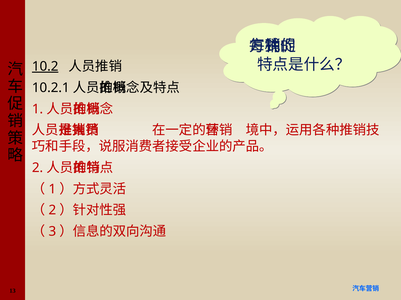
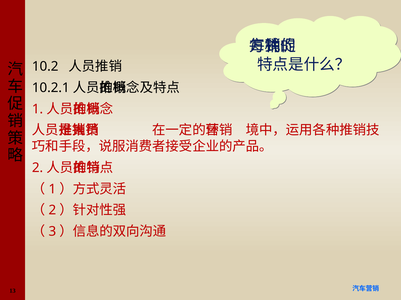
10.2 underline: present -> none
